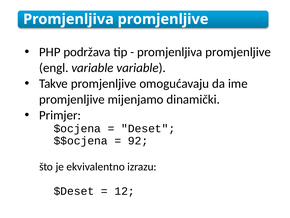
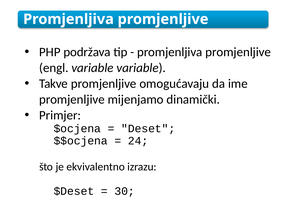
92: 92 -> 24
12: 12 -> 30
